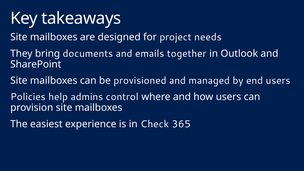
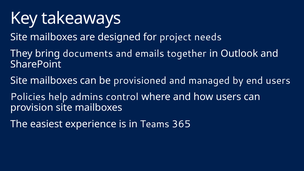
Check: Check -> Teams
